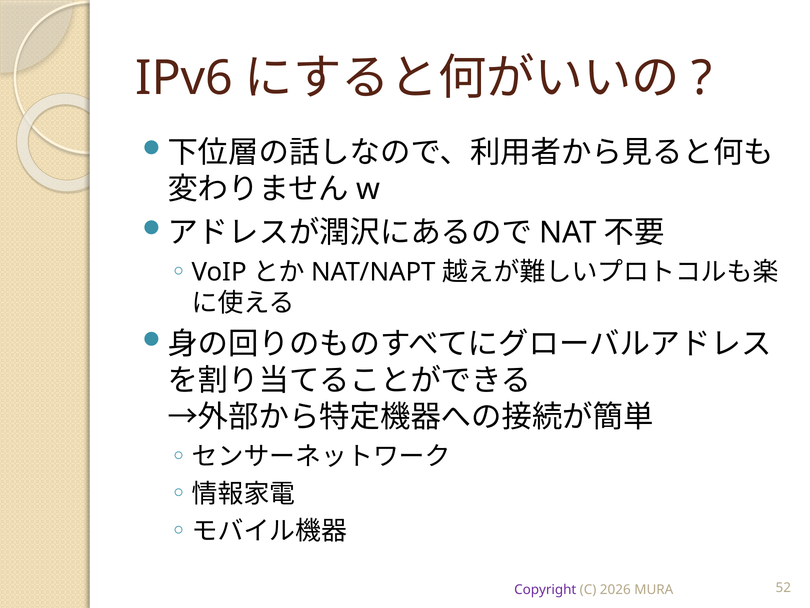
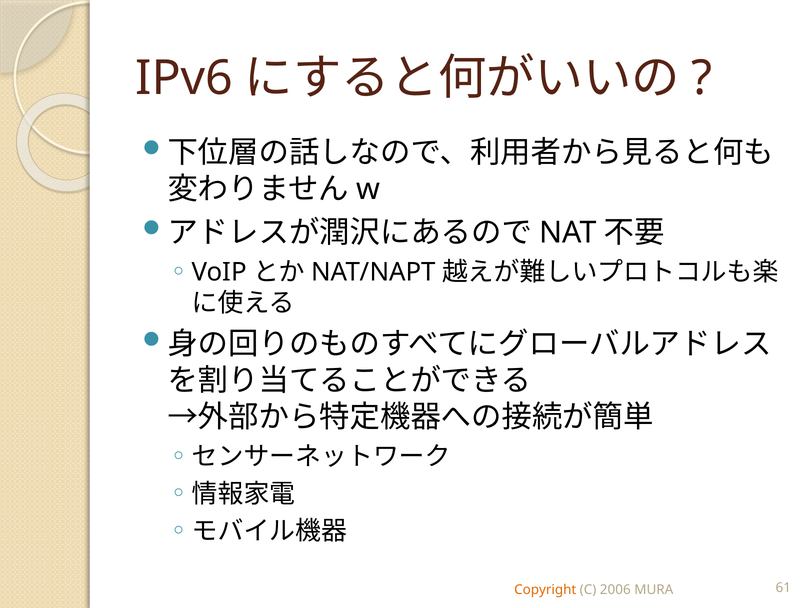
Copyright colour: purple -> orange
2026: 2026 -> 2006
52: 52 -> 61
